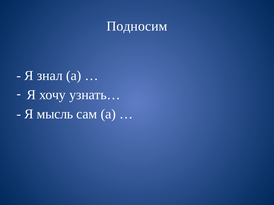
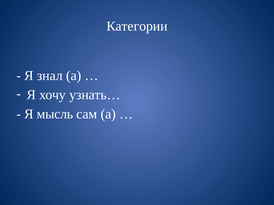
Подносим: Подносим -> Категории
